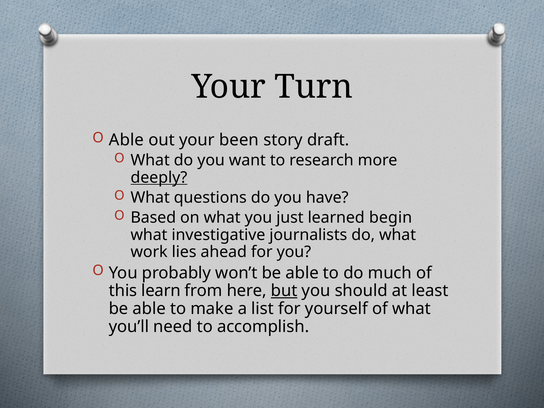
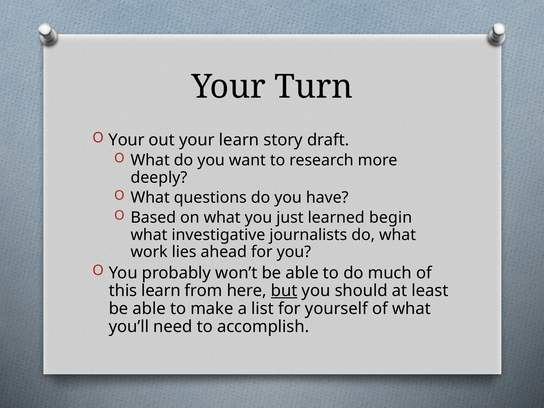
Able at (126, 140): Able -> Your
your been: been -> learn
deeply underline: present -> none
